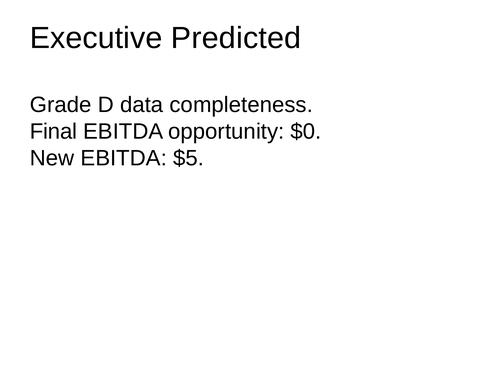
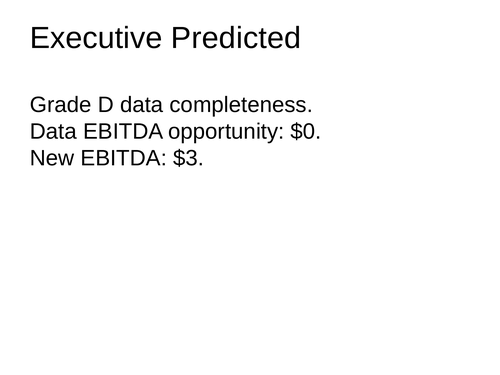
Final at (53, 132): Final -> Data
$5: $5 -> $3
